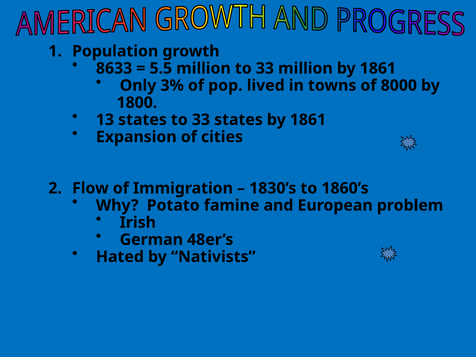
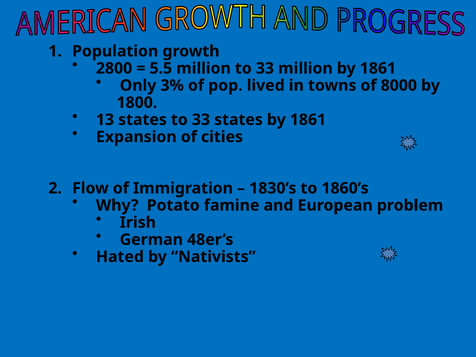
8633: 8633 -> 2800
